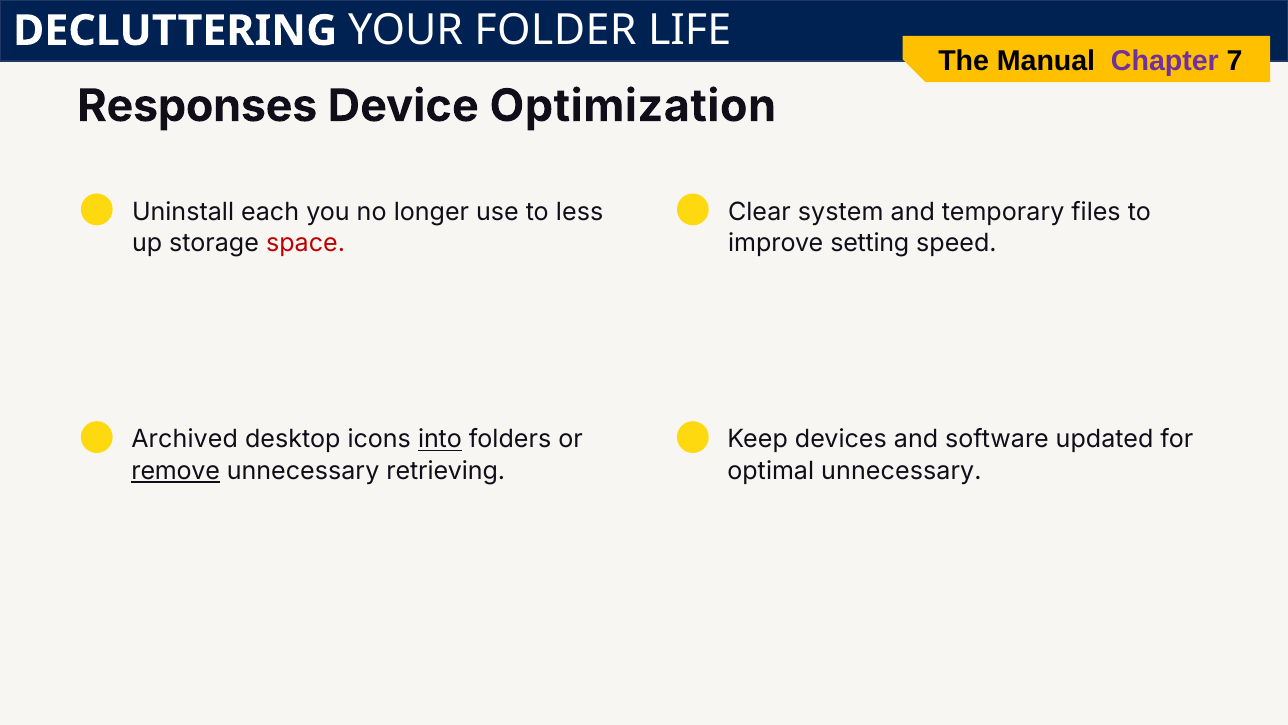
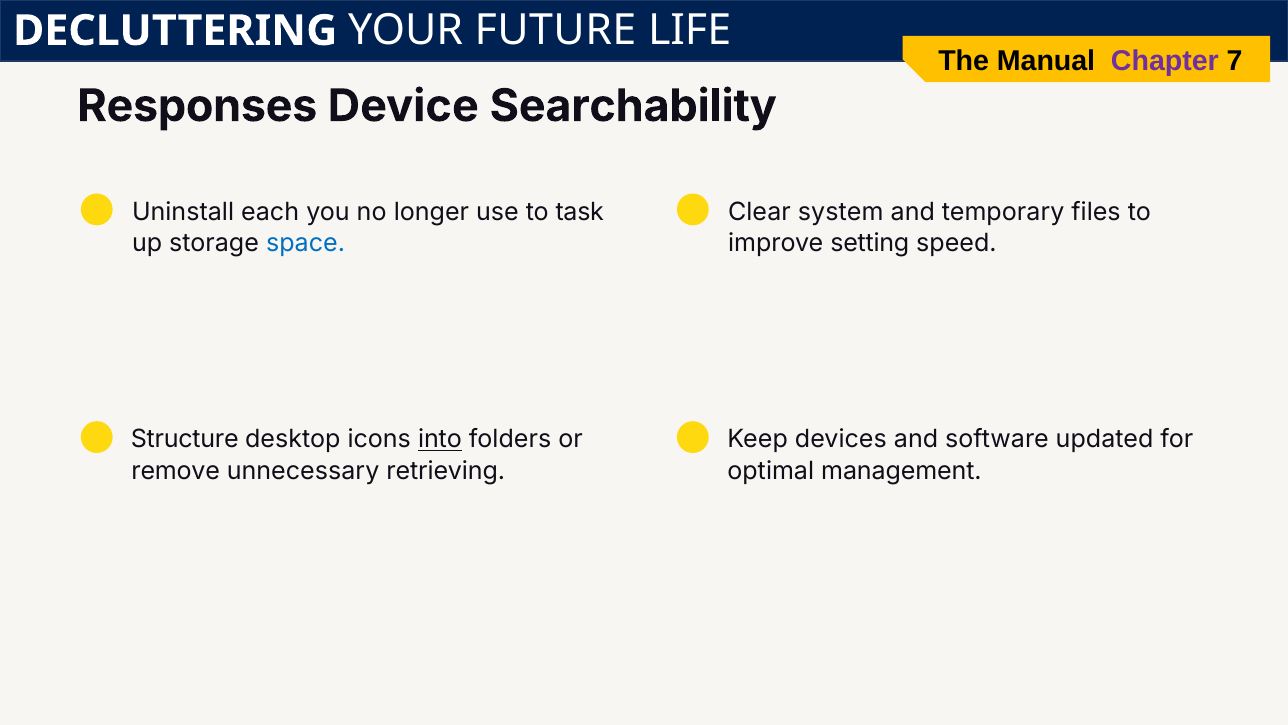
FOLDER: FOLDER -> FUTURE
Optimization: Optimization -> Searchability
less: less -> task
space colour: red -> blue
Archived: Archived -> Structure
remove underline: present -> none
optimal unnecessary: unnecessary -> management
